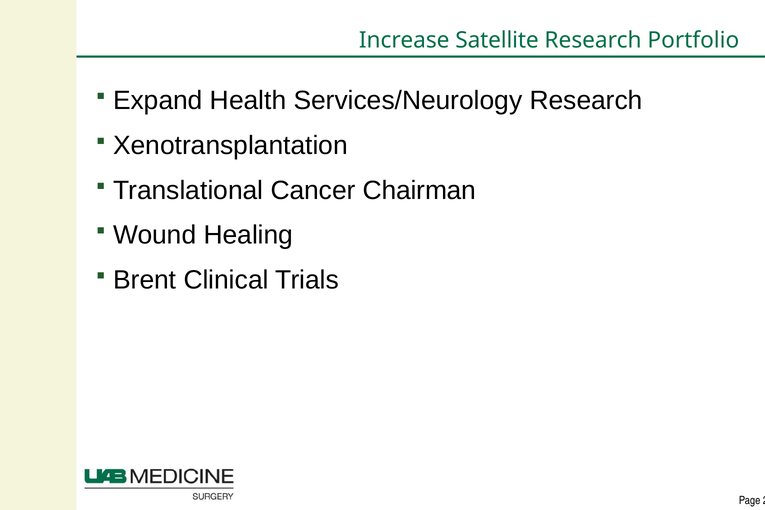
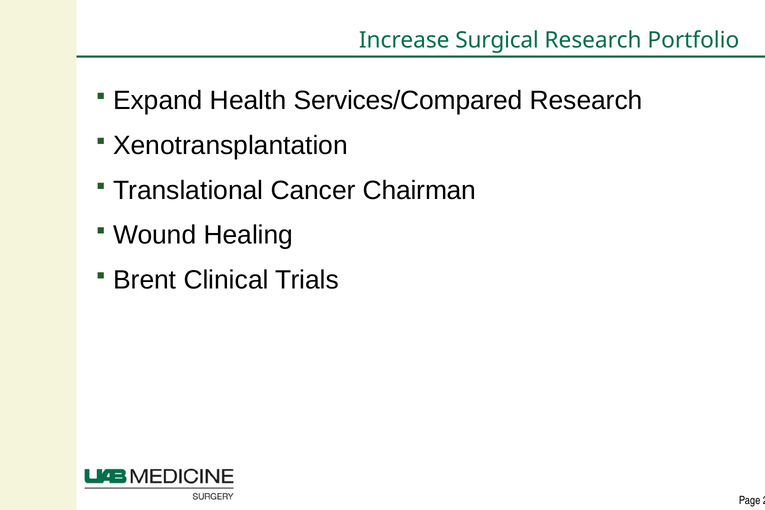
Satellite: Satellite -> Surgical
Services/Neurology: Services/Neurology -> Services/Compared
